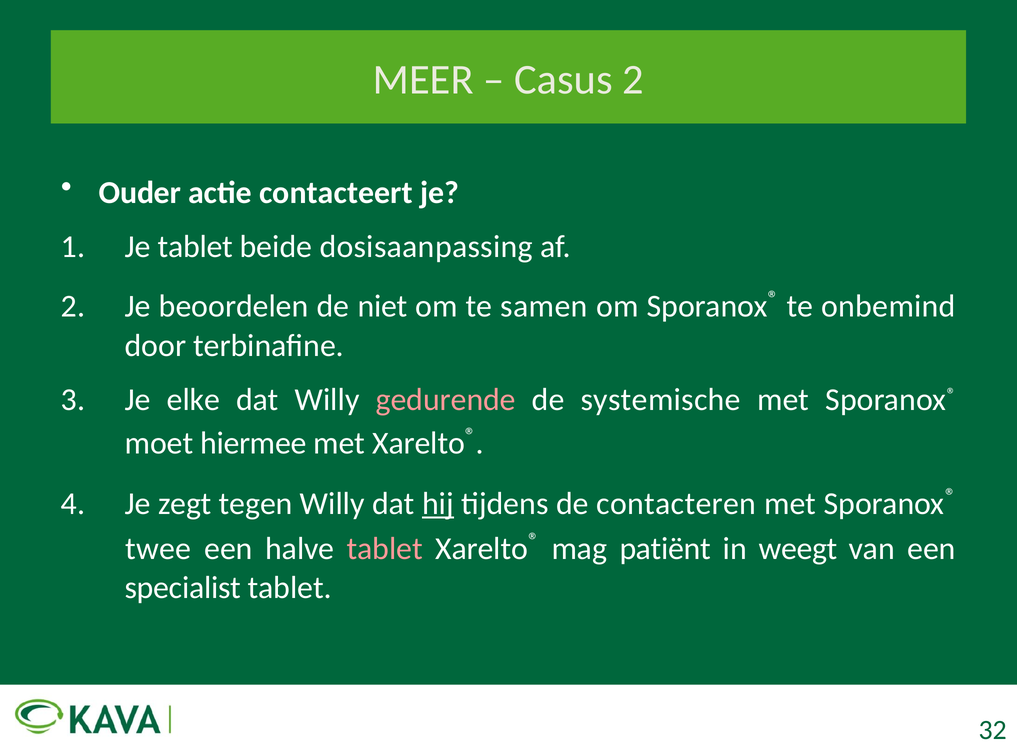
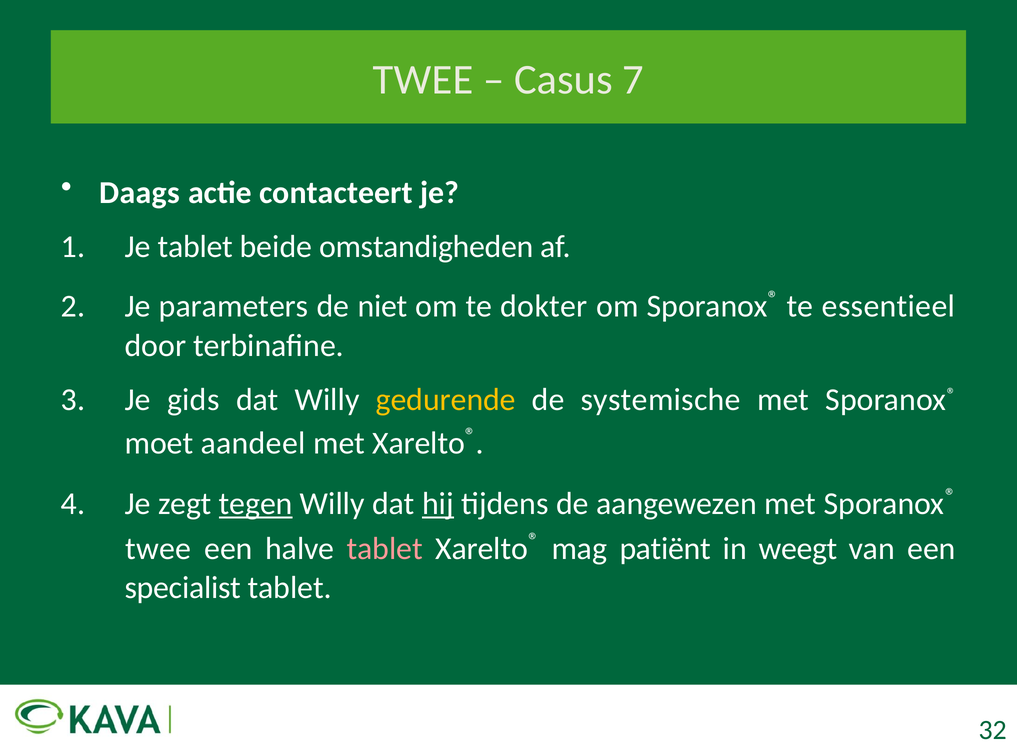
MEER at (423, 80): MEER -> TWEE
Casus 2: 2 -> 7
Ouder: Ouder -> Daags
dosisaanpassing: dosisaanpassing -> omstandigheden
beoordelen: beoordelen -> parameters
samen: samen -> dokter
onbemind: onbemind -> essentieel
elke: elke -> gids
gedurende colour: pink -> yellow
hiermee: hiermee -> aandeel
tegen underline: none -> present
contacteren: contacteren -> aangewezen
